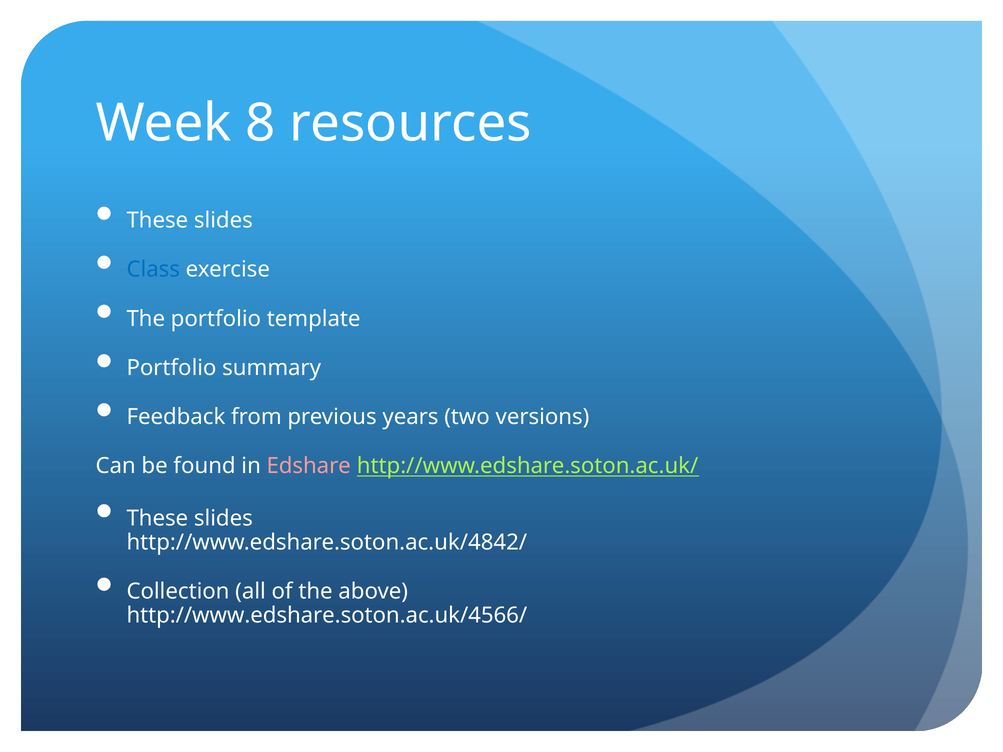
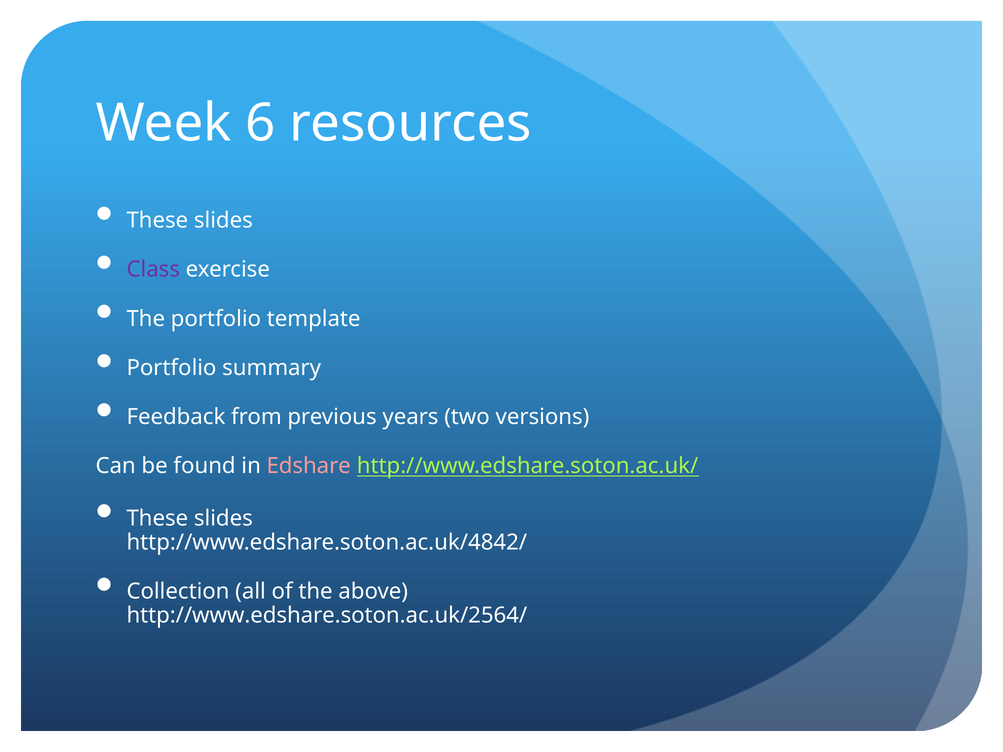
8: 8 -> 6
Class colour: blue -> purple
http://www.edshare.soton.ac.uk/4566/: http://www.edshare.soton.ac.uk/4566/ -> http://www.edshare.soton.ac.uk/2564/
